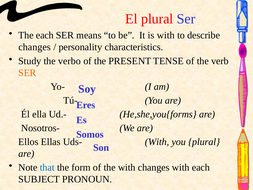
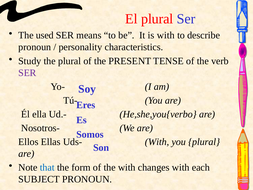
The each: each -> used
changes at (35, 47): changes -> pronoun
the verbo: verbo -> plural
SER at (27, 73) colour: orange -> purple
He,she,you{forms: He,she,you{forms -> He,she,you{verbo
